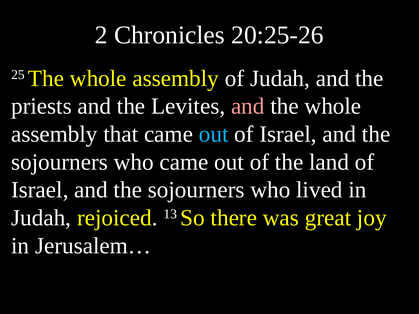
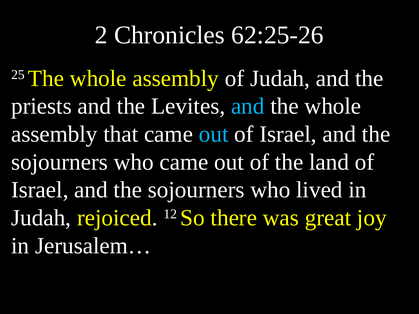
20:25-26: 20:25-26 -> 62:25-26
and at (248, 106) colour: pink -> light blue
13: 13 -> 12
